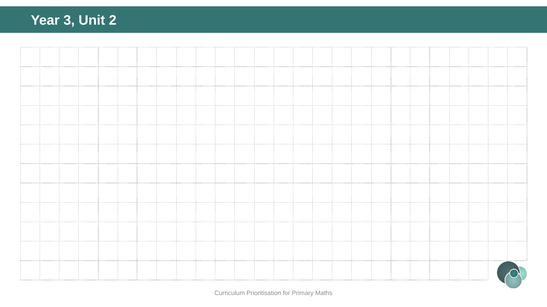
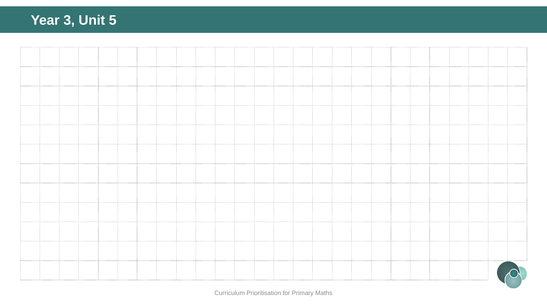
2: 2 -> 5
